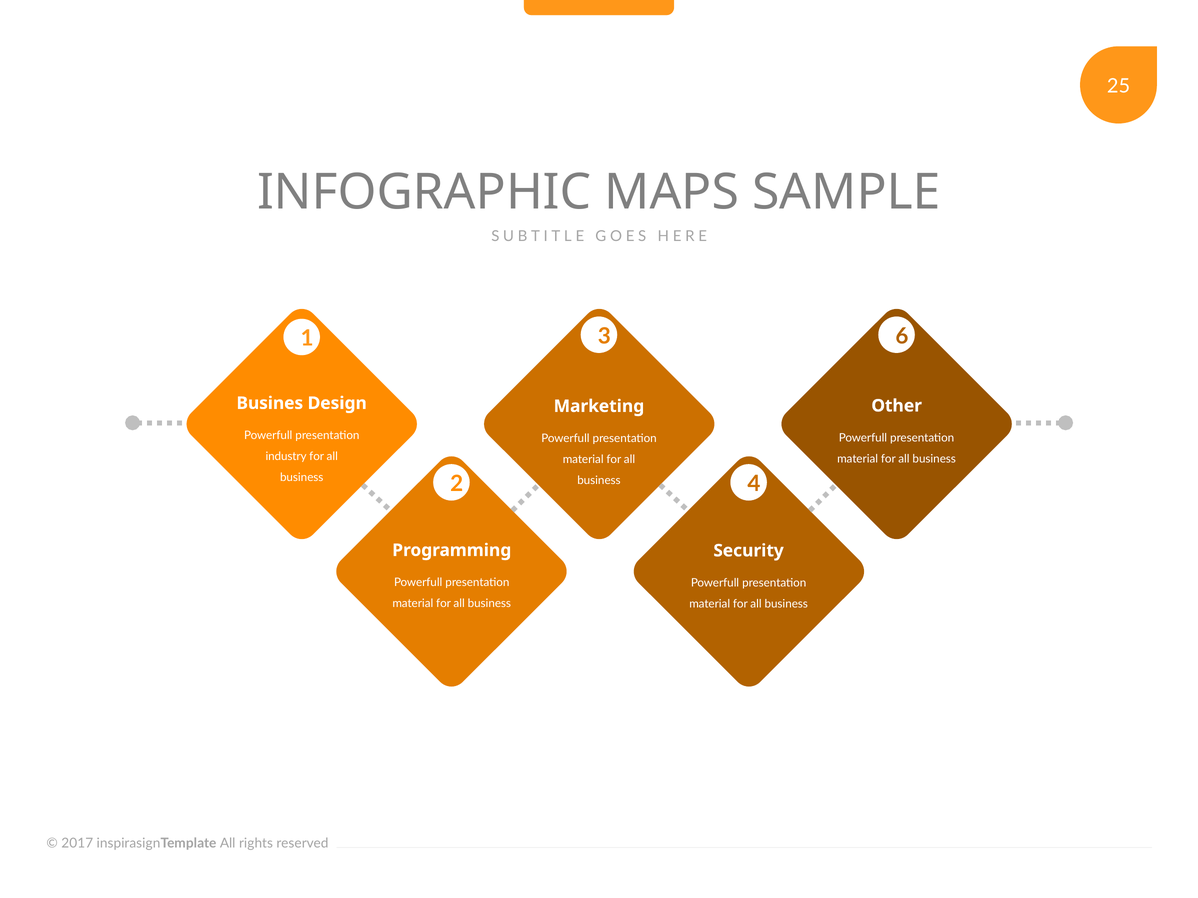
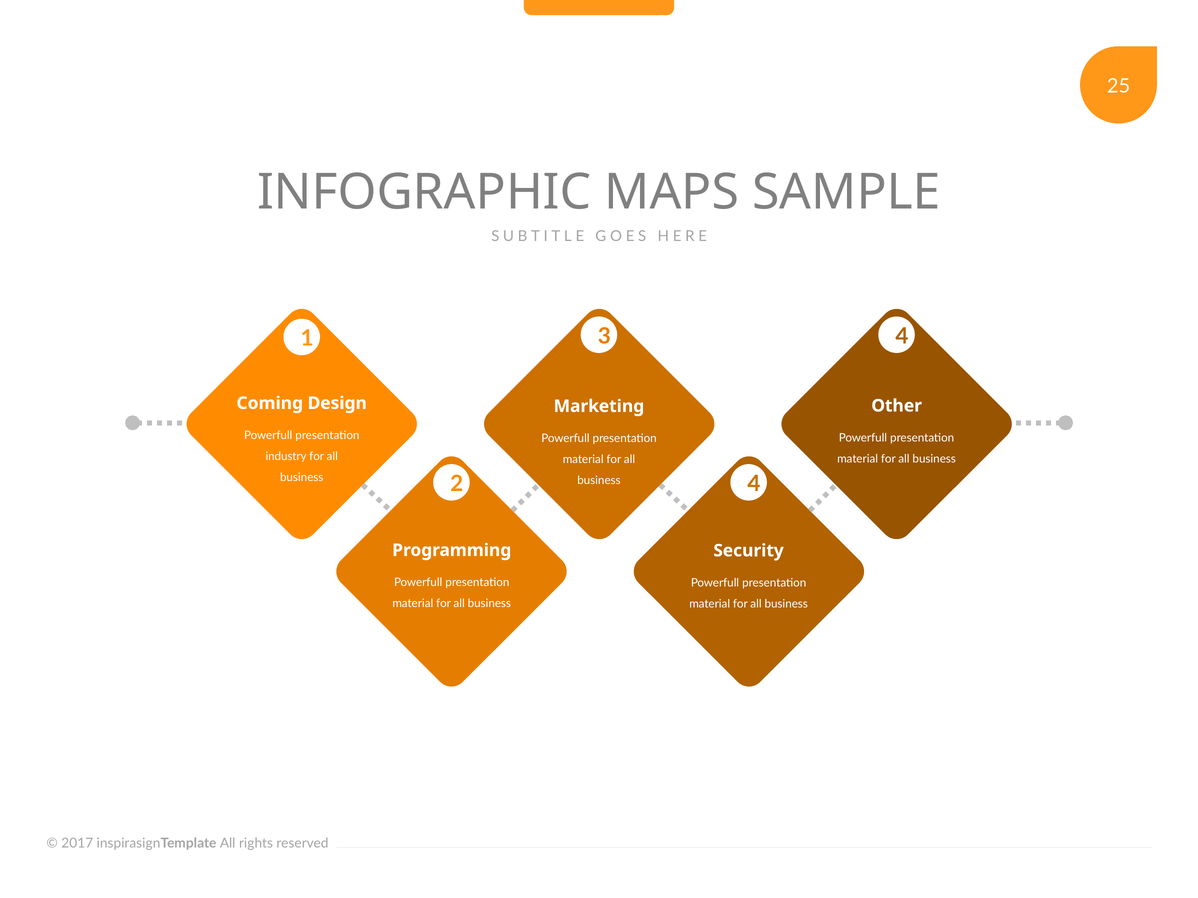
3 6: 6 -> 4
Busines: Busines -> Coming
